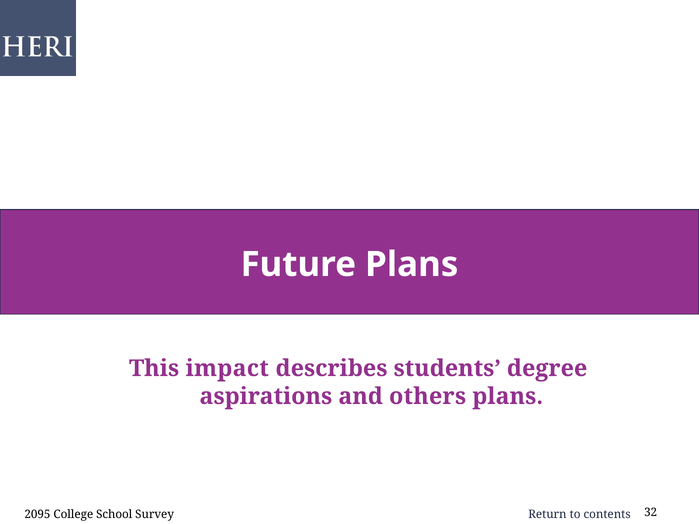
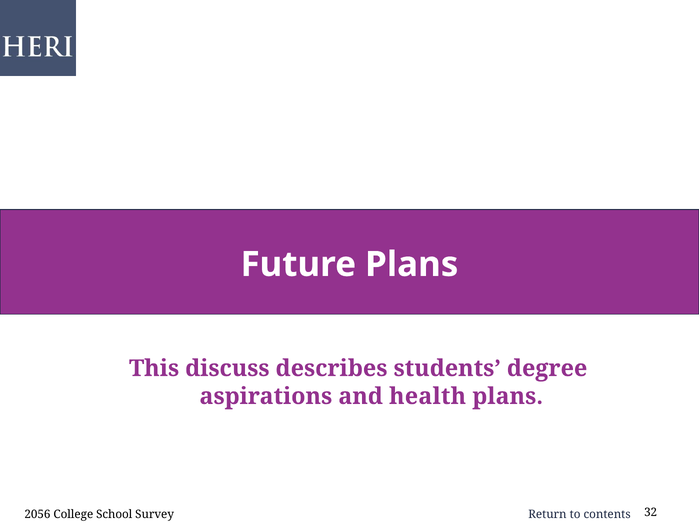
impact: impact -> discuss
others: others -> health
2095: 2095 -> 2056
